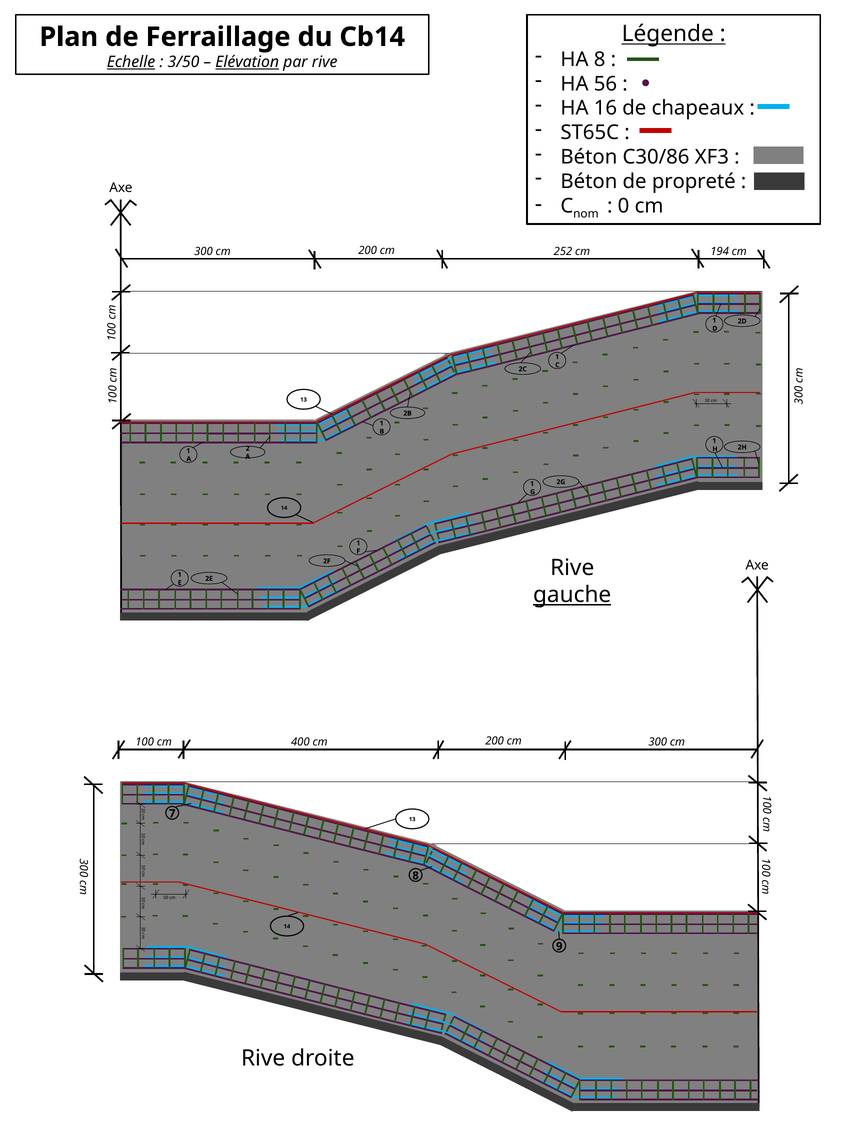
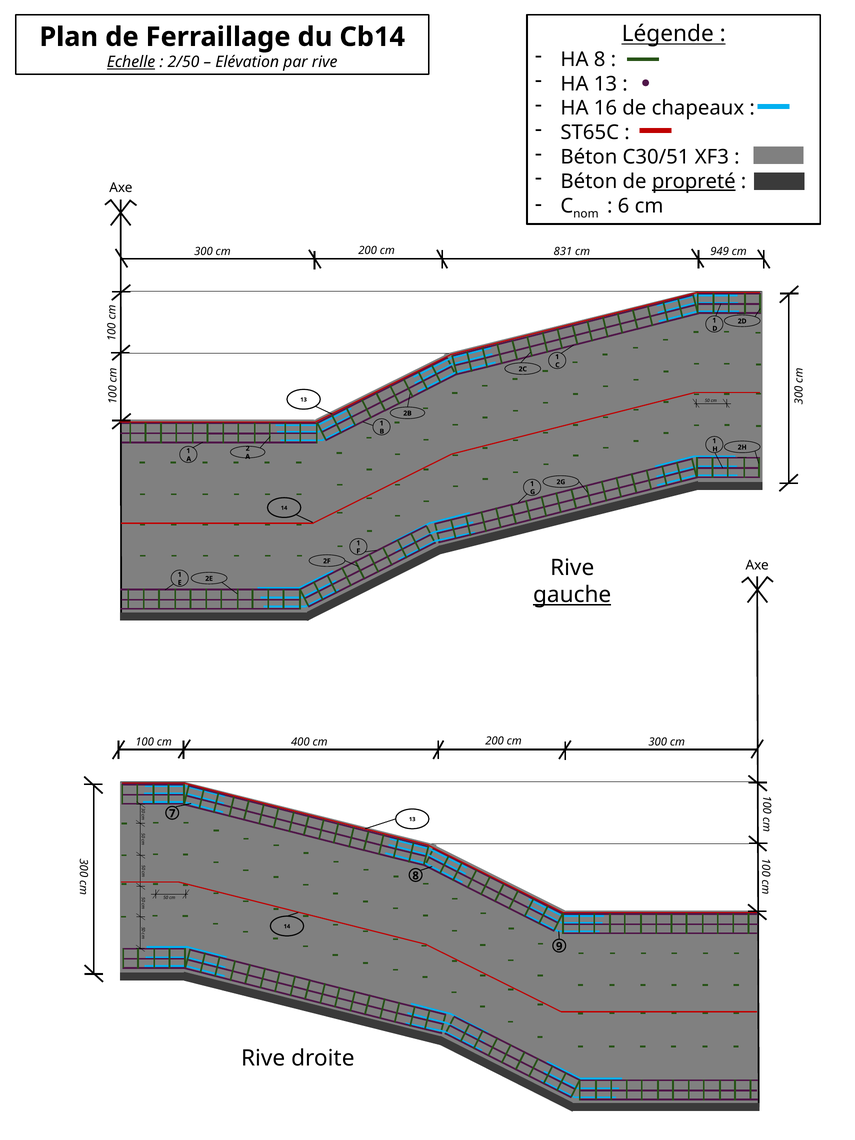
3/50: 3/50 -> 2/50
Elévation underline: present -> none
HA 56: 56 -> 13
C30/86: C30/86 -> C30/51
propreté underline: none -> present
0 at (624, 206): 0 -> 6
252: 252 -> 831
194: 194 -> 949
